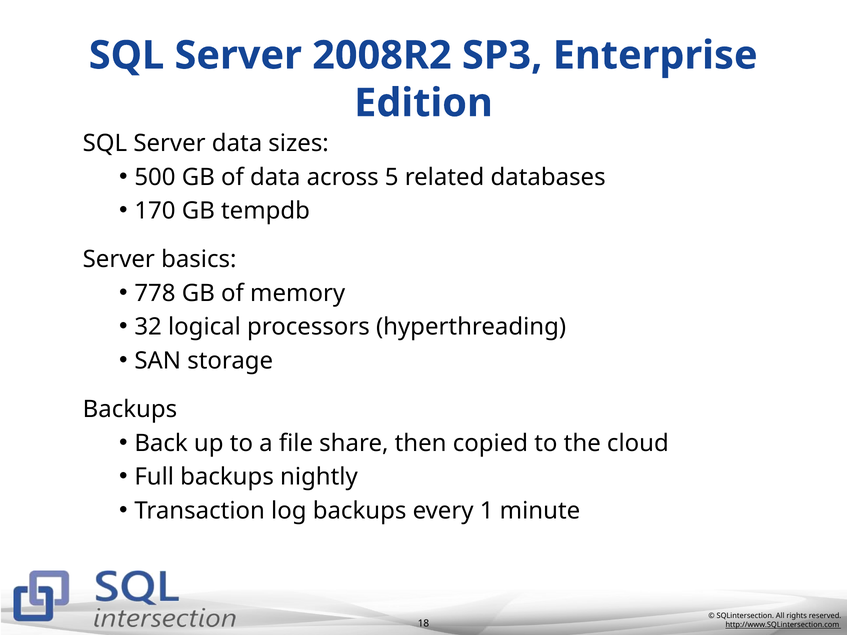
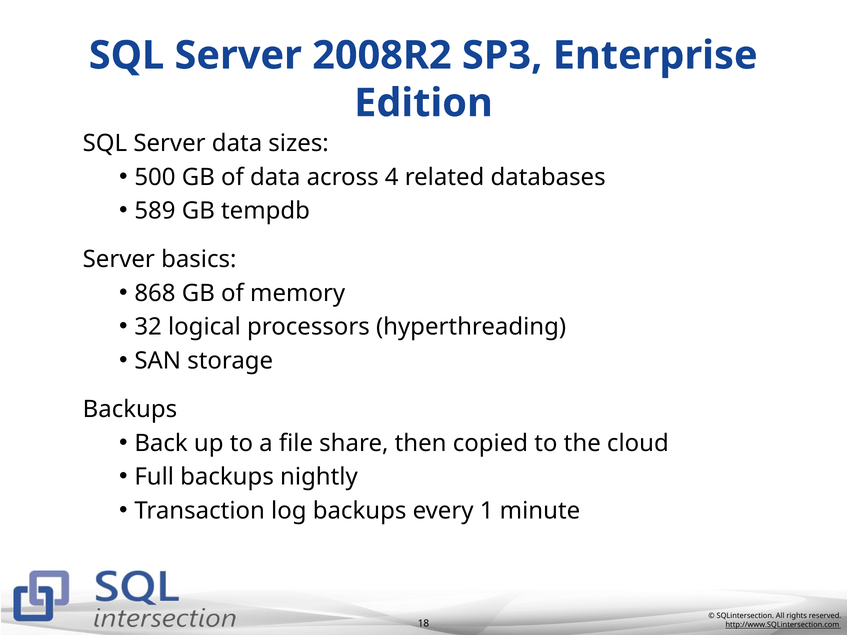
5: 5 -> 4
170: 170 -> 589
778: 778 -> 868
